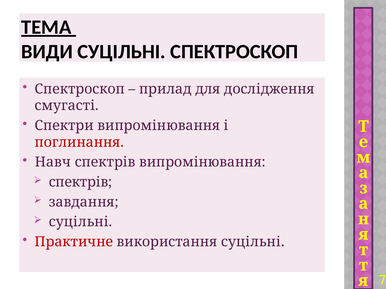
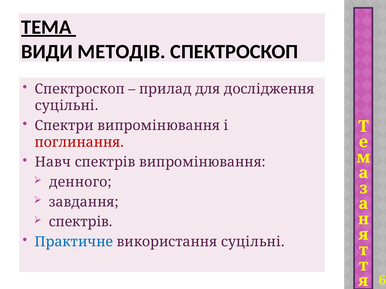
ВИДИ СУЦІЛЬНІ: СУЦІЛЬНІ -> МЕТОДІВ
смугасті at (67, 106): смугасті -> суцільні
спектрів at (80, 182): спектрів -> денного
суцільні at (81, 222): суцільні -> спектрів
Практичне colour: red -> blue
7: 7 -> 6
